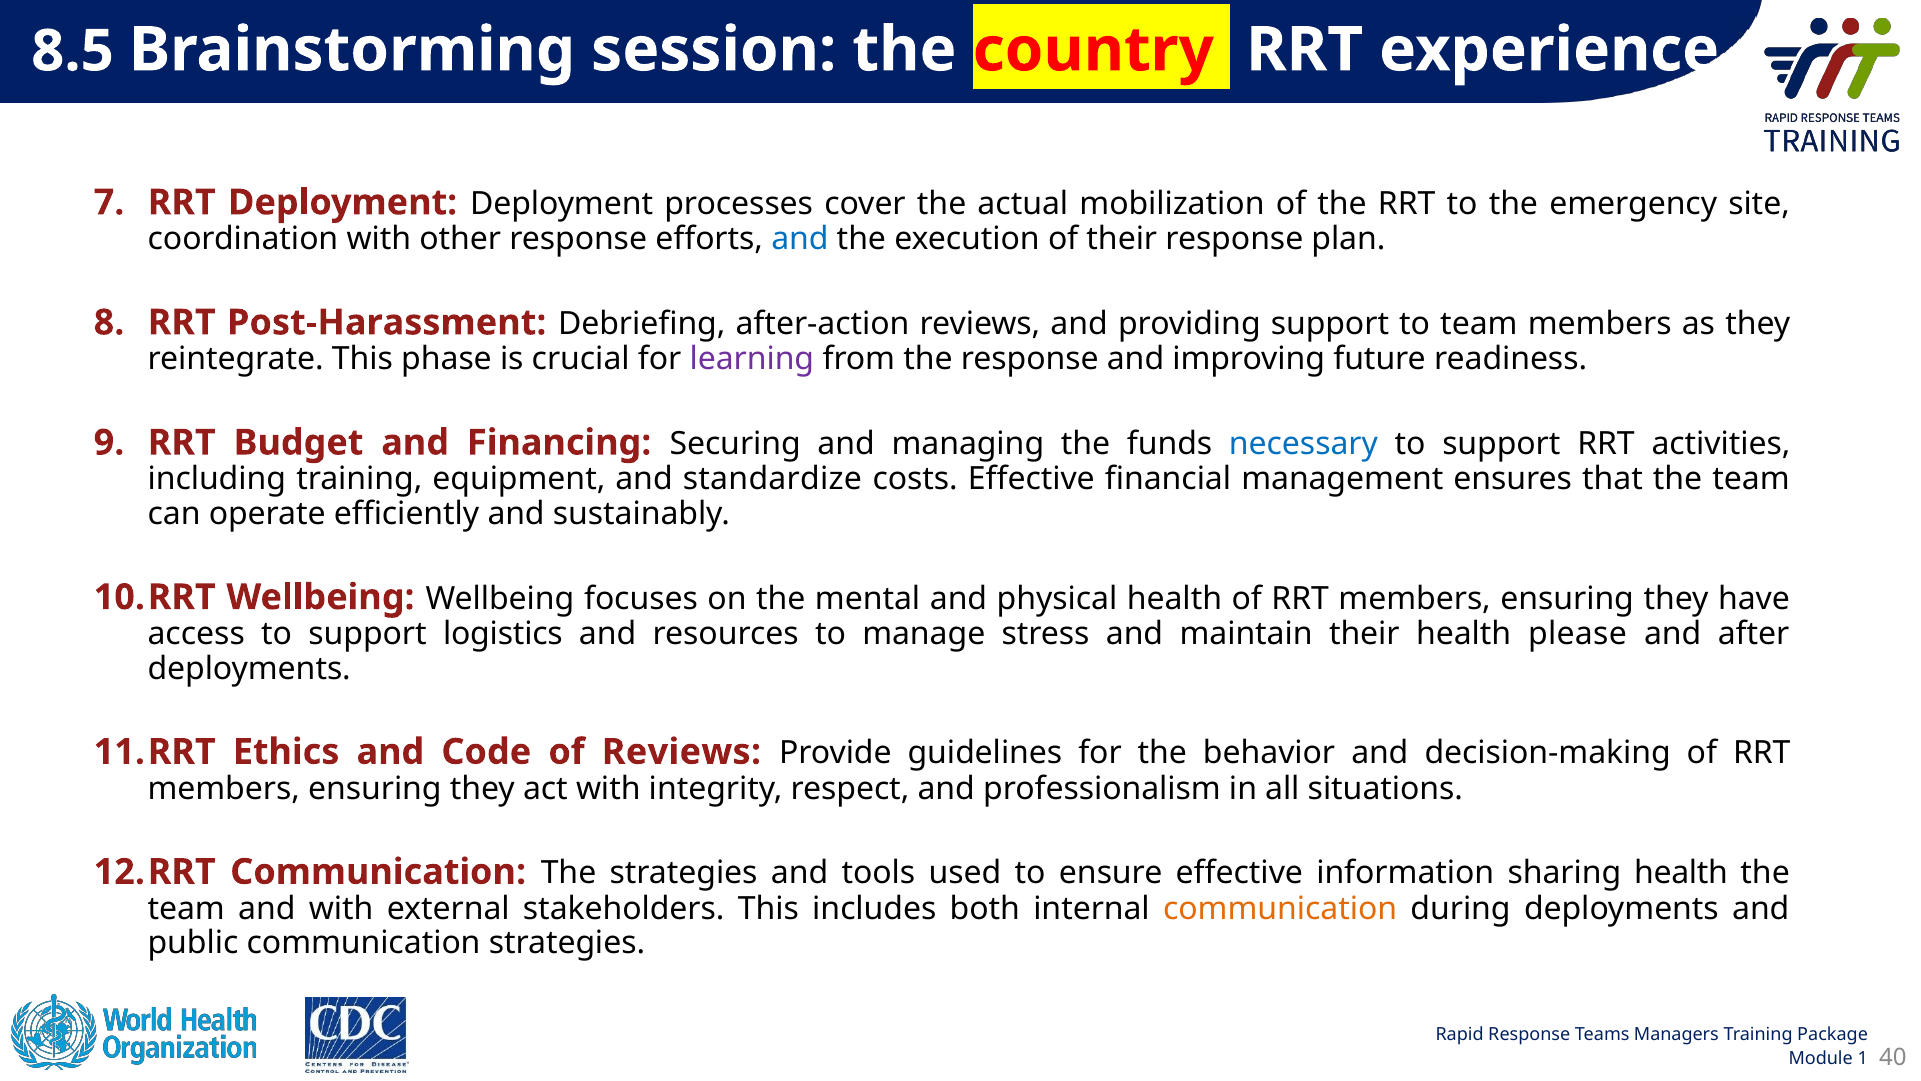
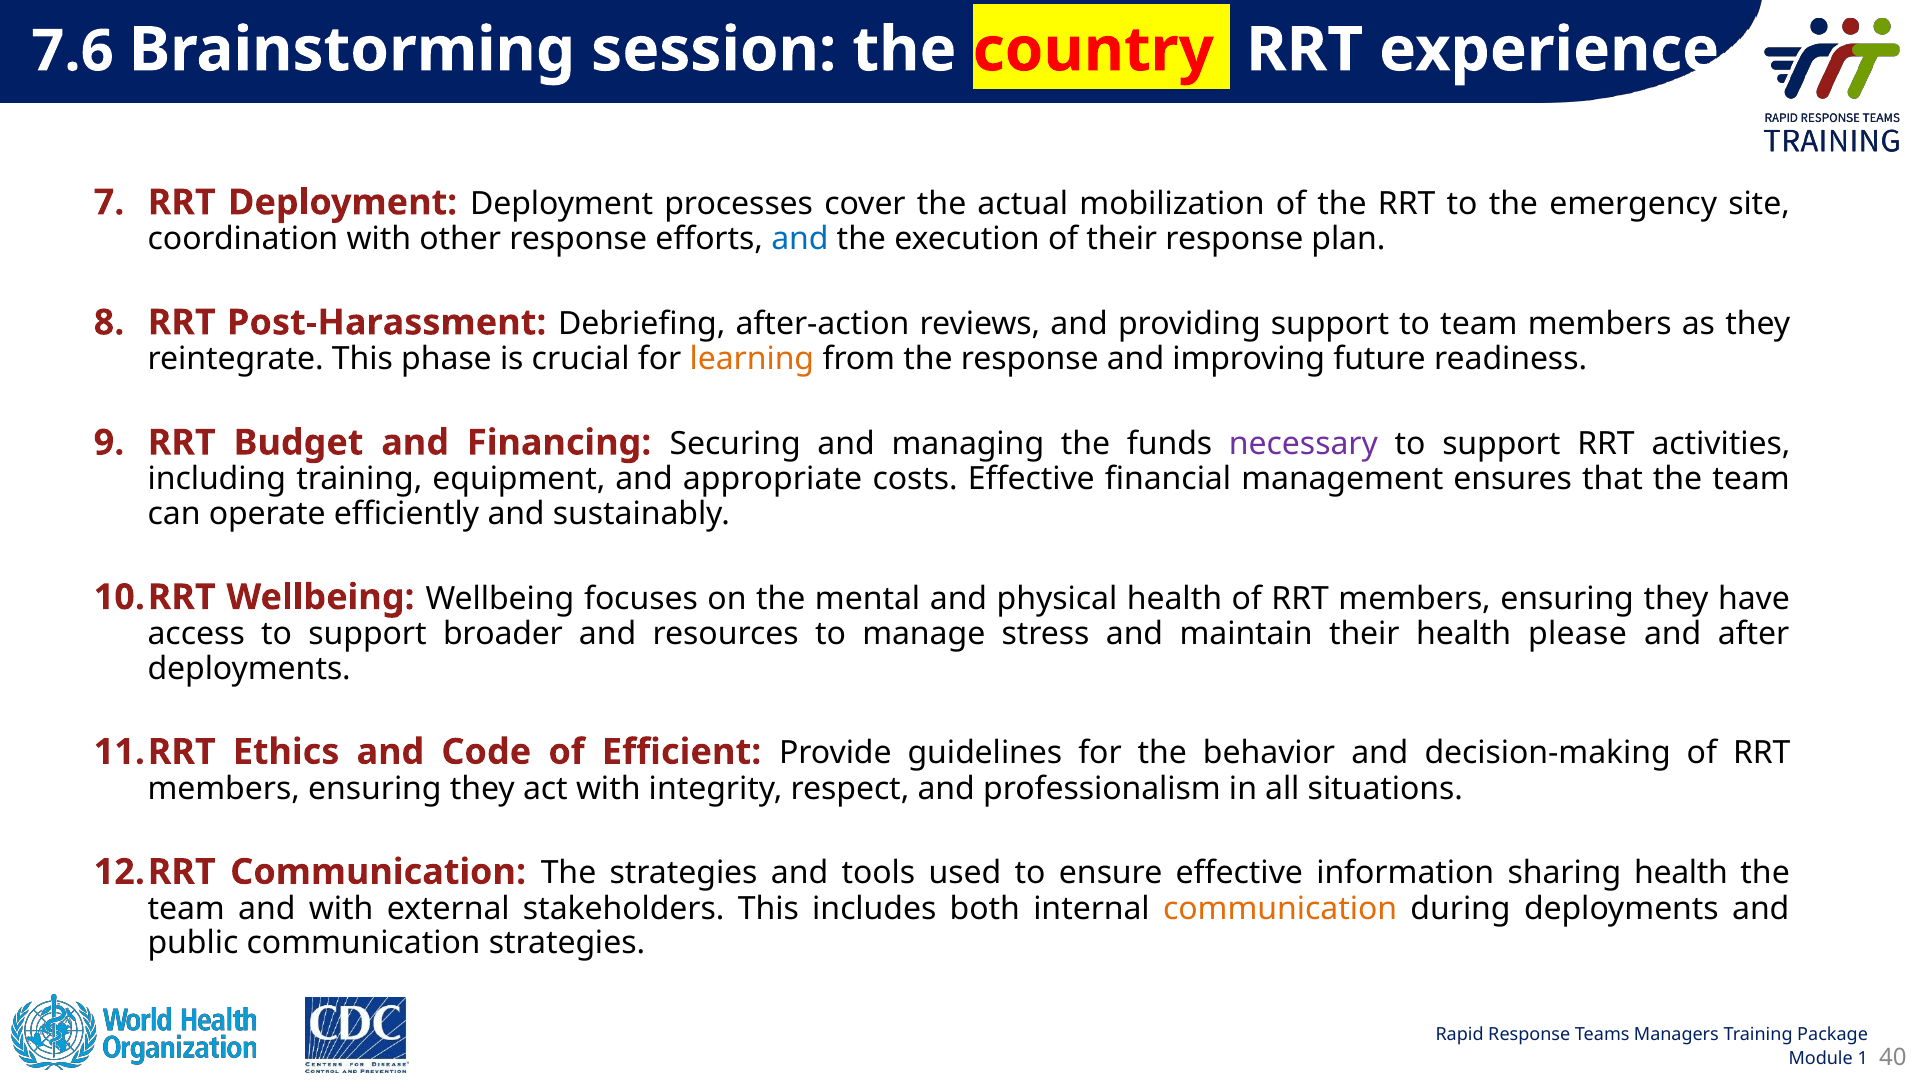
8.5: 8.5 -> 7.6
learning colour: purple -> orange
necessary colour: blue -> purple
standardize: standardize -> appropriate
logistics: logistics -> broader
of Reviews: Reviews -> Efficient
